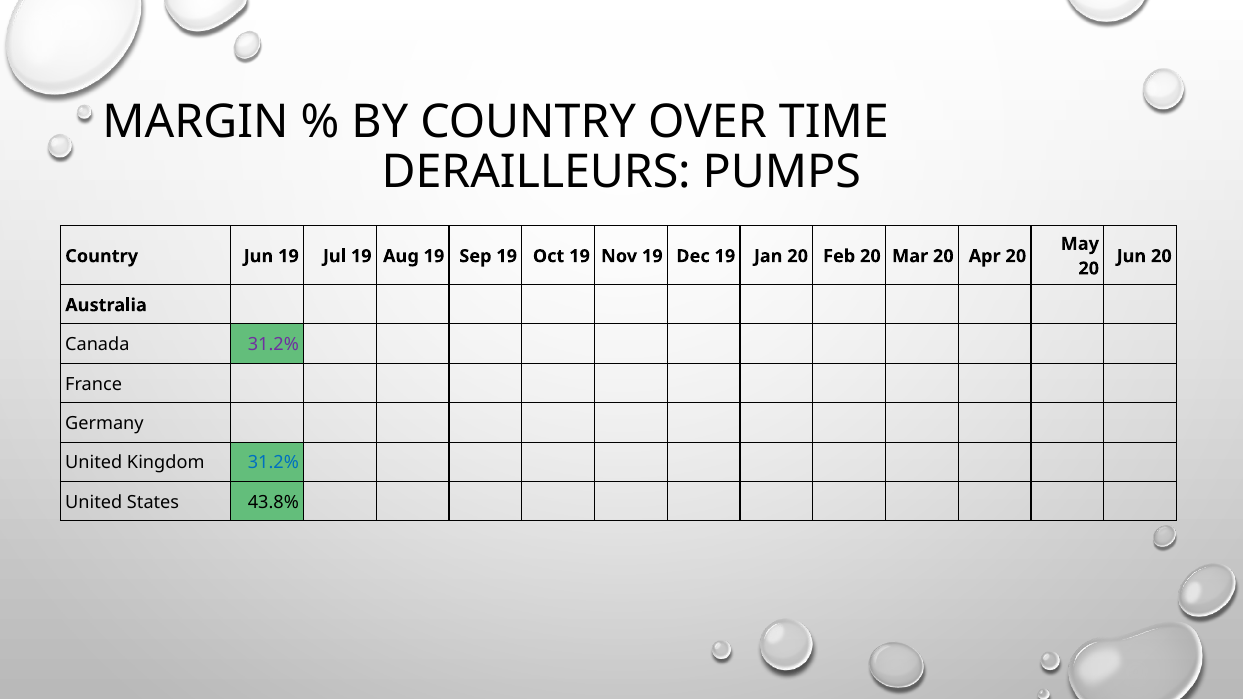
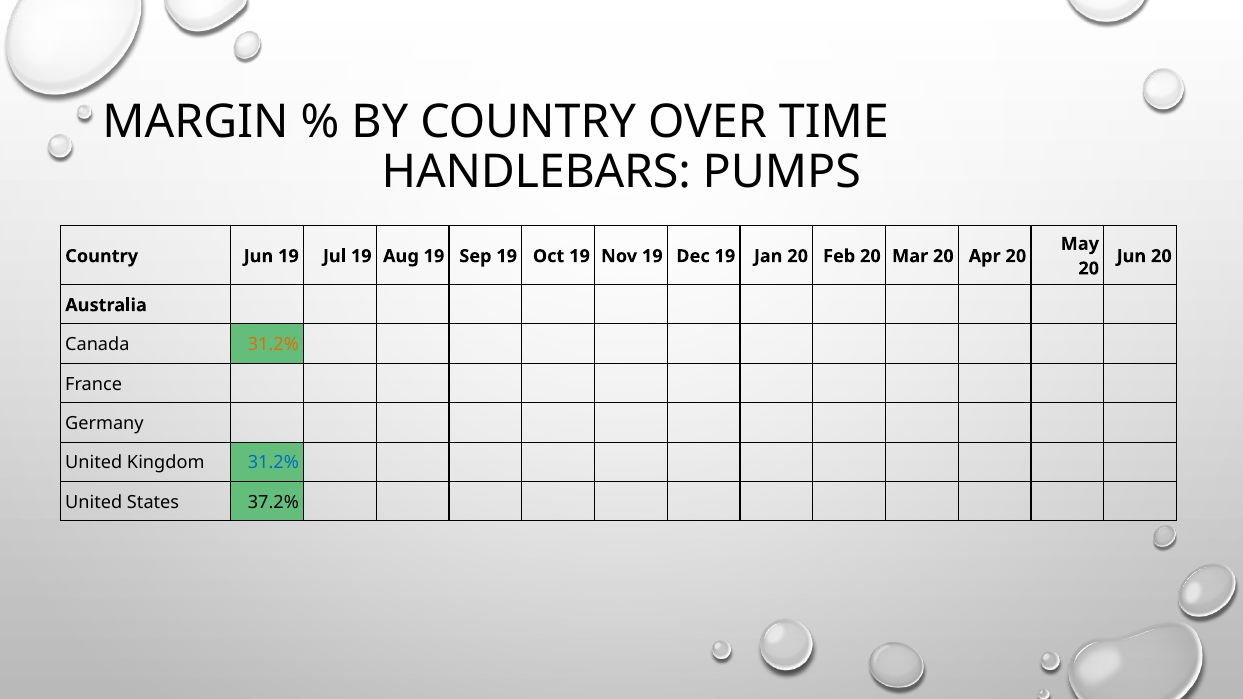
DERAILLEURS: DERAILLEURS -> HANDLEBARS
31.2% at (273, 345) colour: purple -> orange
43.8%: 43.8% -> 37.2%
